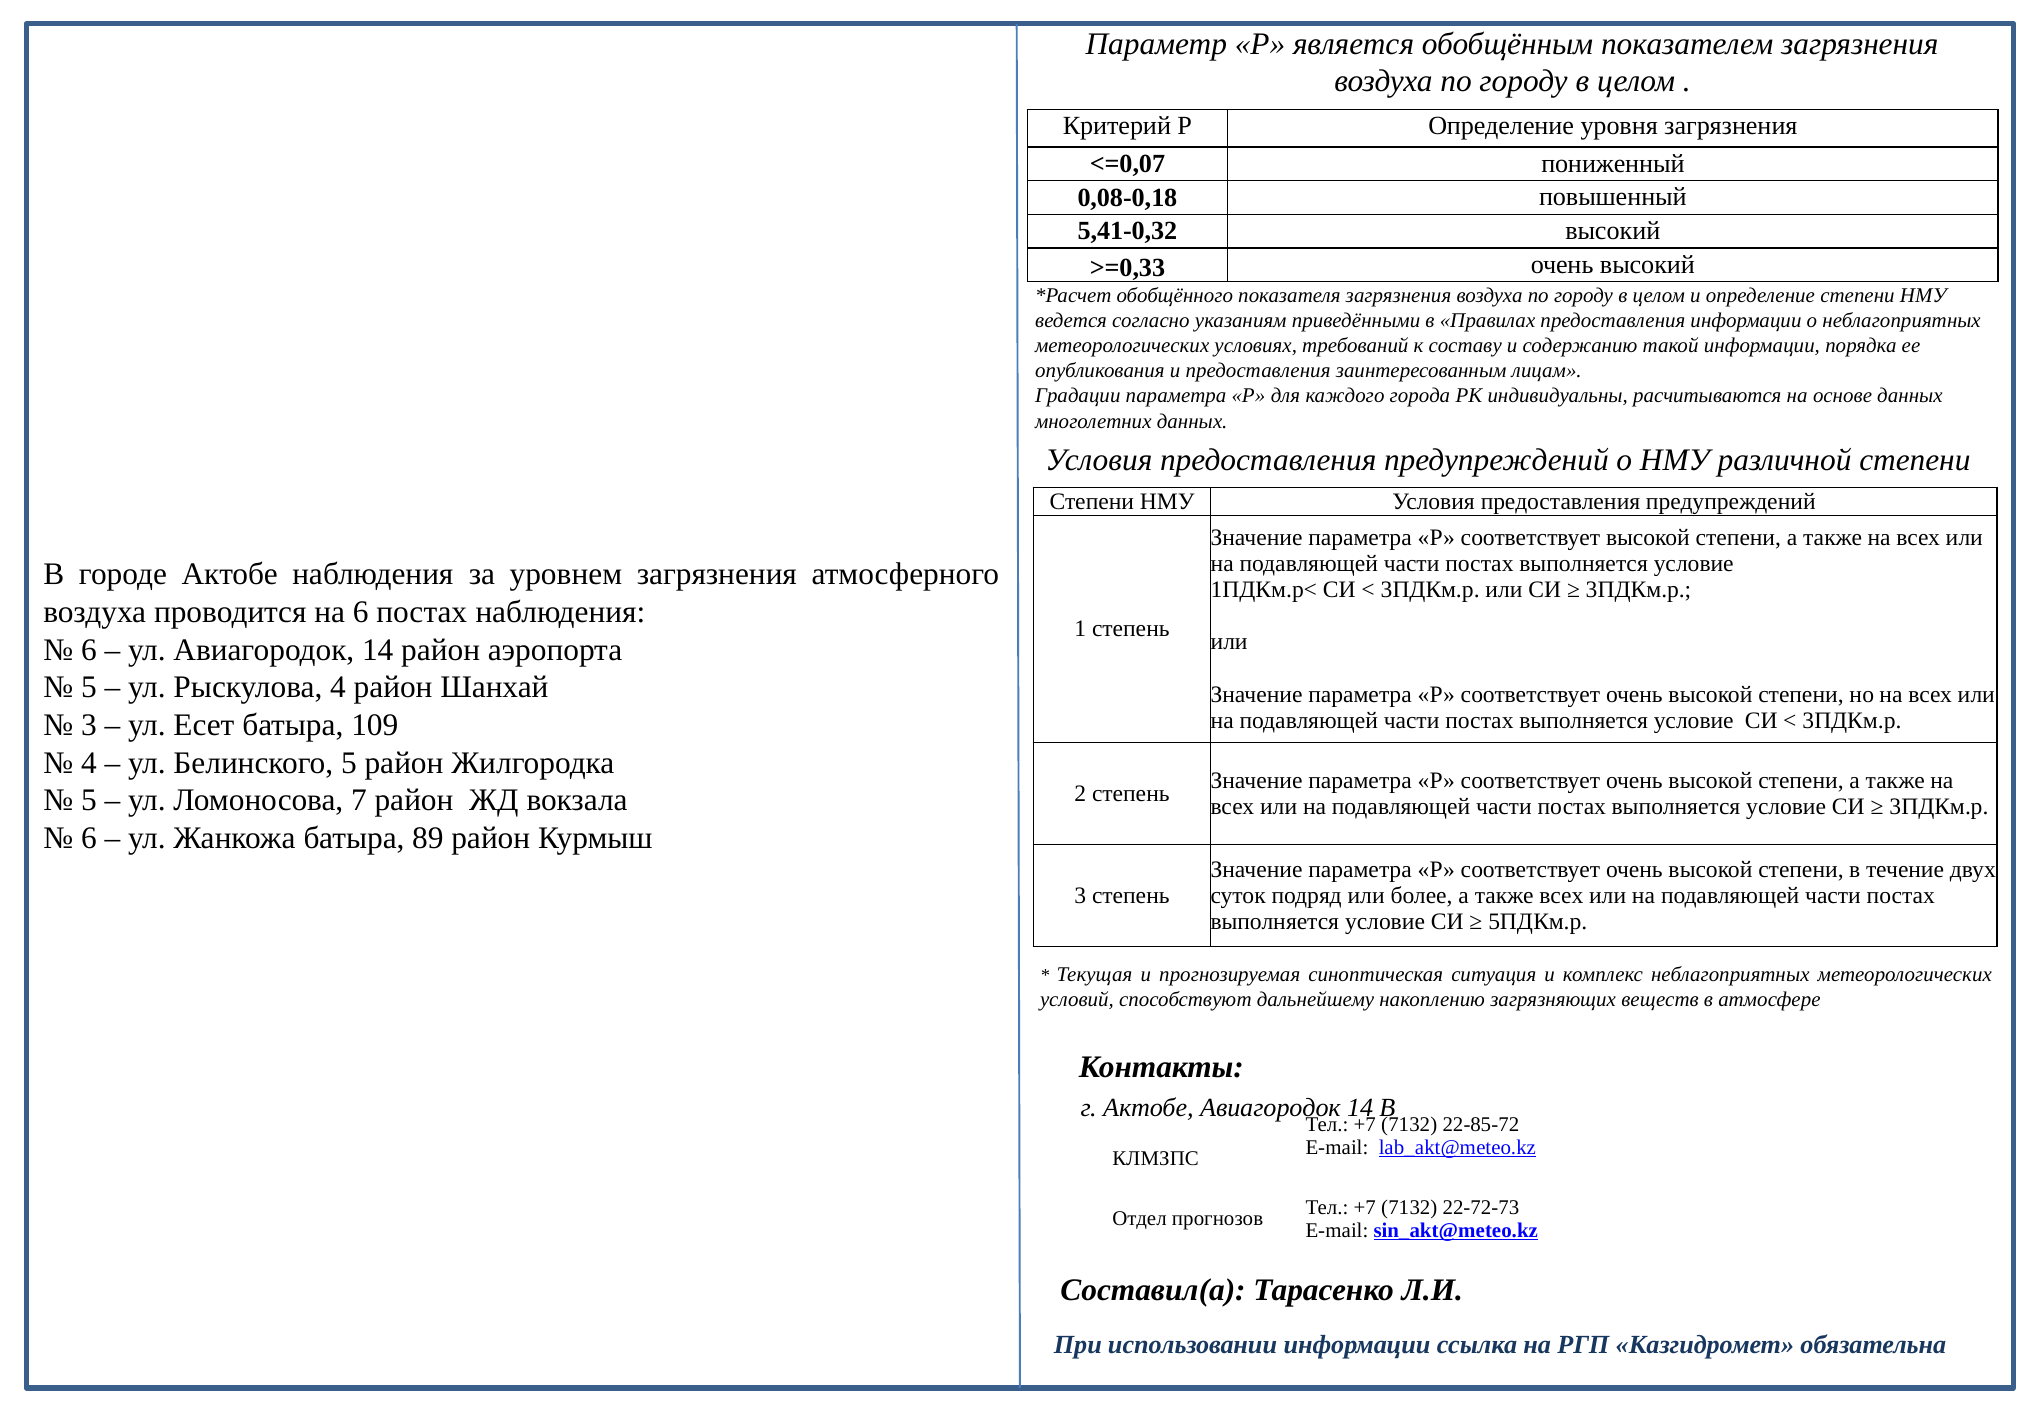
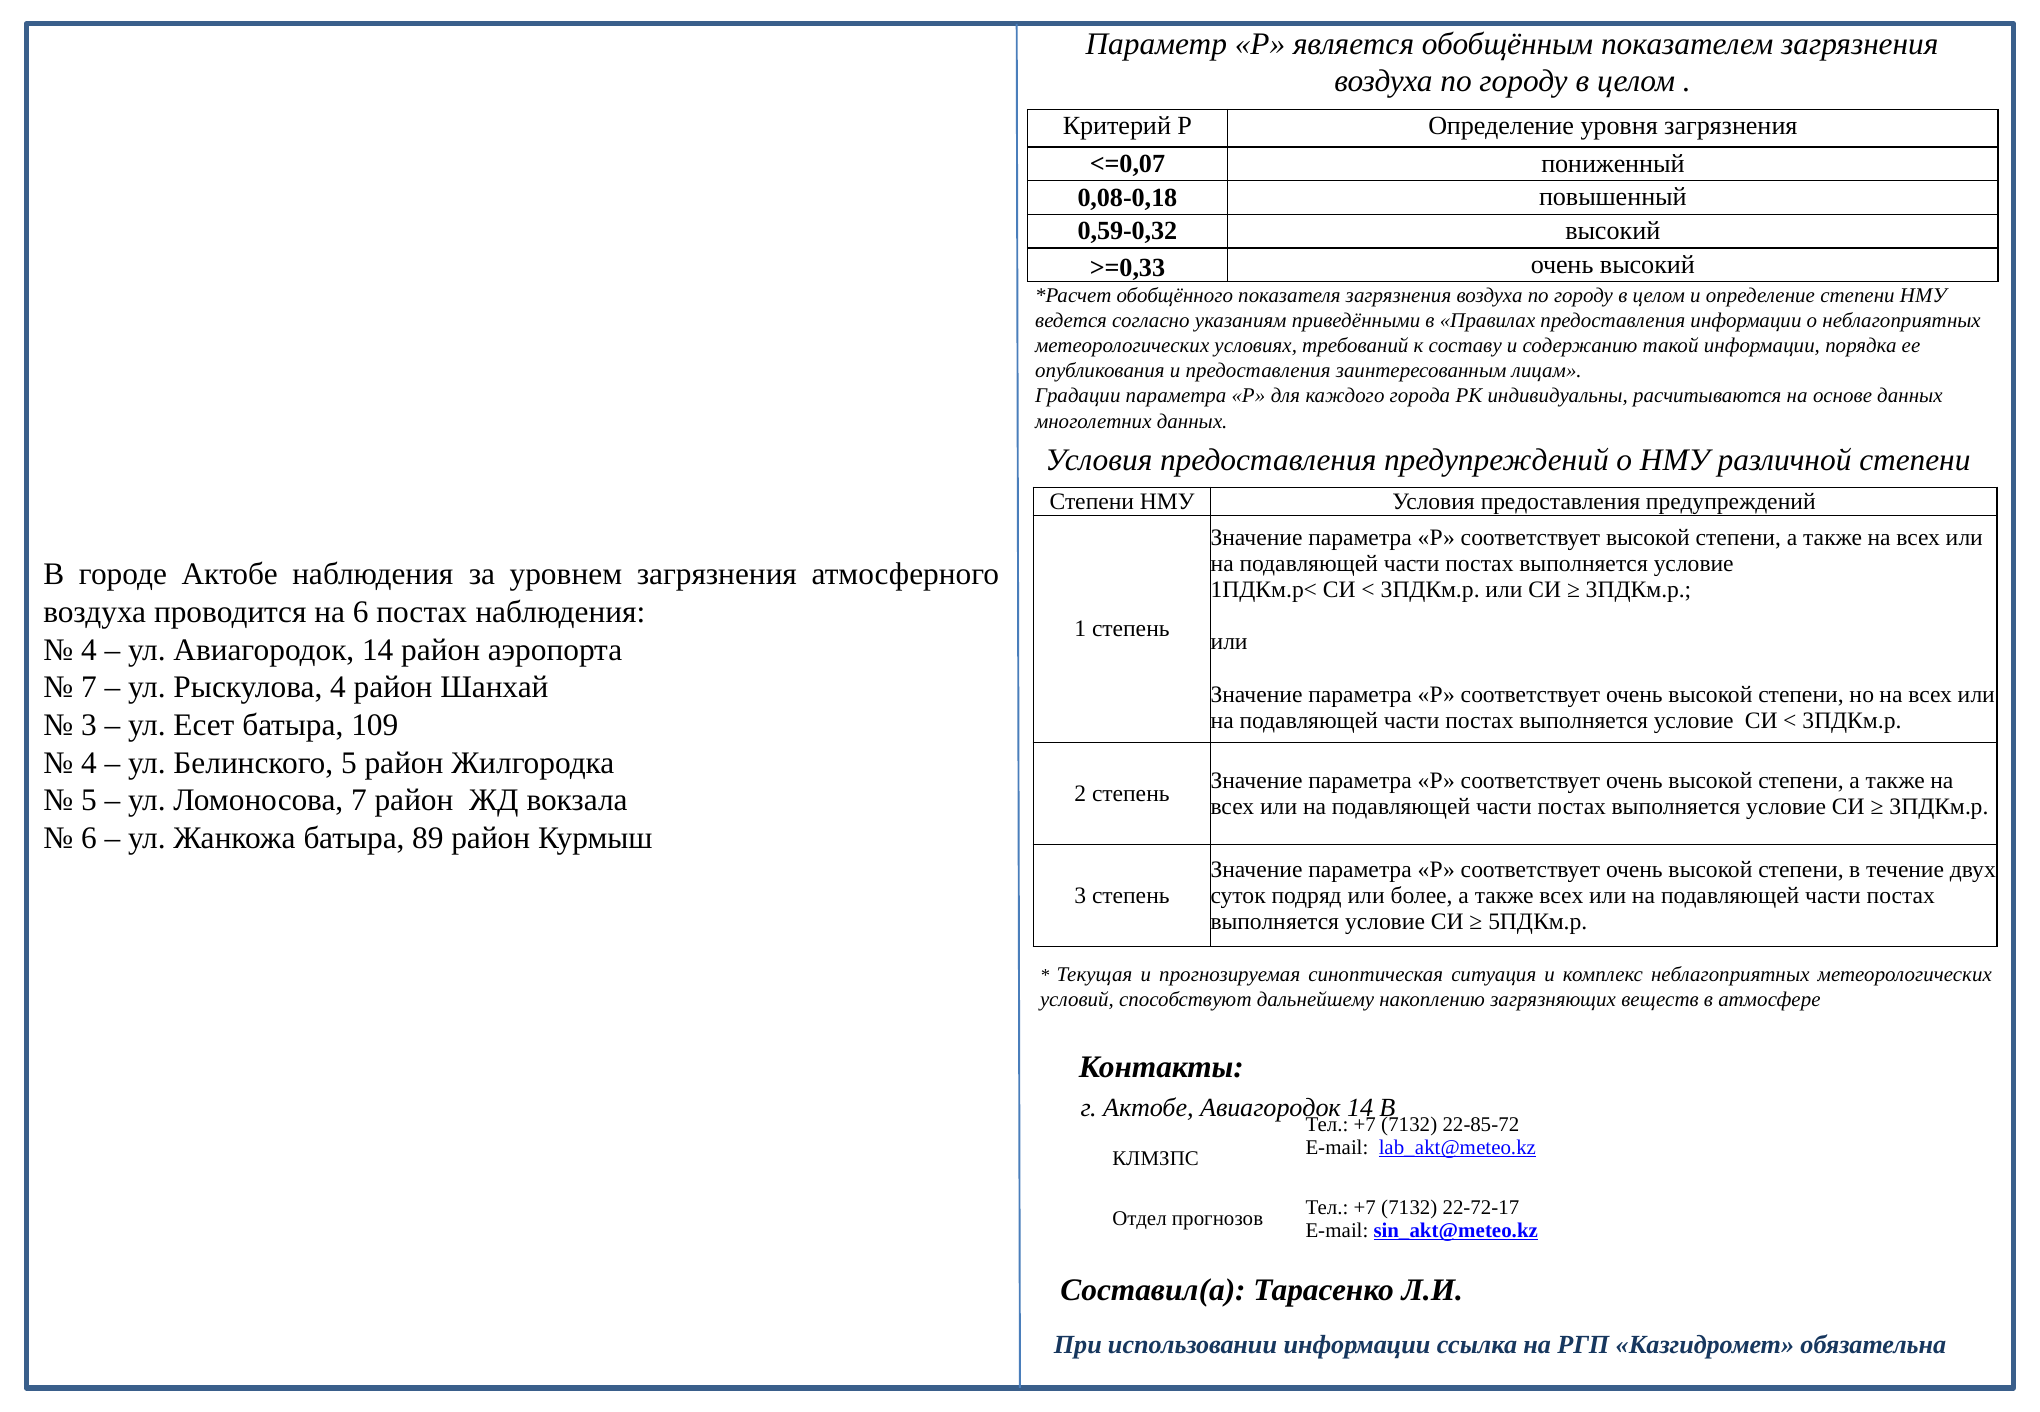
5,41-0,32: 5,41-0,32 -> 0,59-0,32
6 at (89, 650): 6 -> 4
5 at (89, 688): 5 -> 7
22-72-73: 22-72-73 -> 22-72-17
